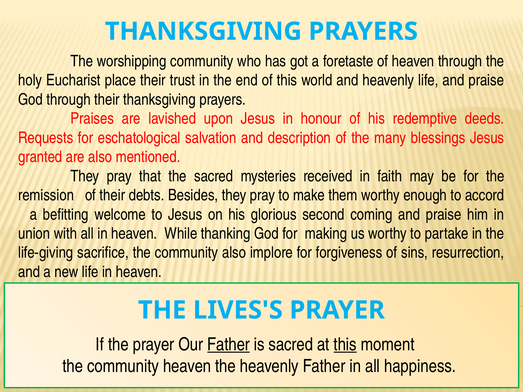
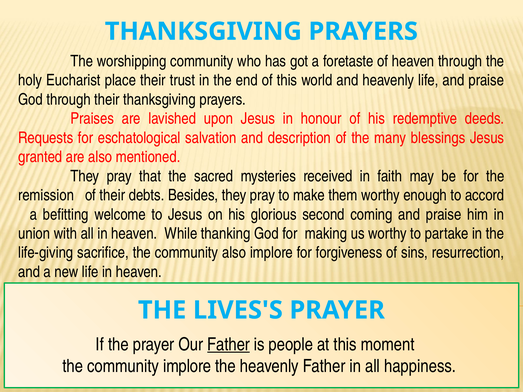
is sacred: sacred -> people
this at (345, 345) underline: present -> none
community heaven: heaven -> implore
